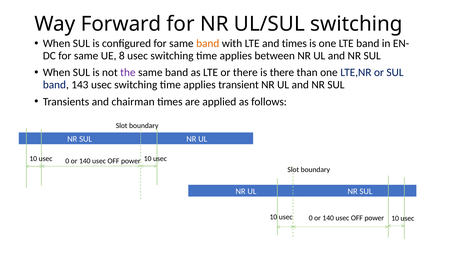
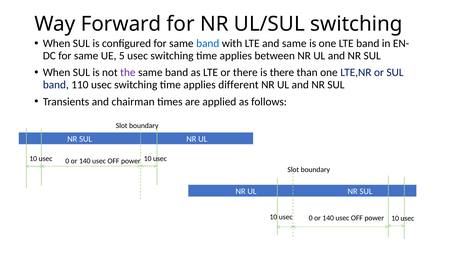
band at (208, 43) colour: orange -> blue
and times: times -> same
8: 8 -> 5
143: 143 -> 110
transient: transient -> different
